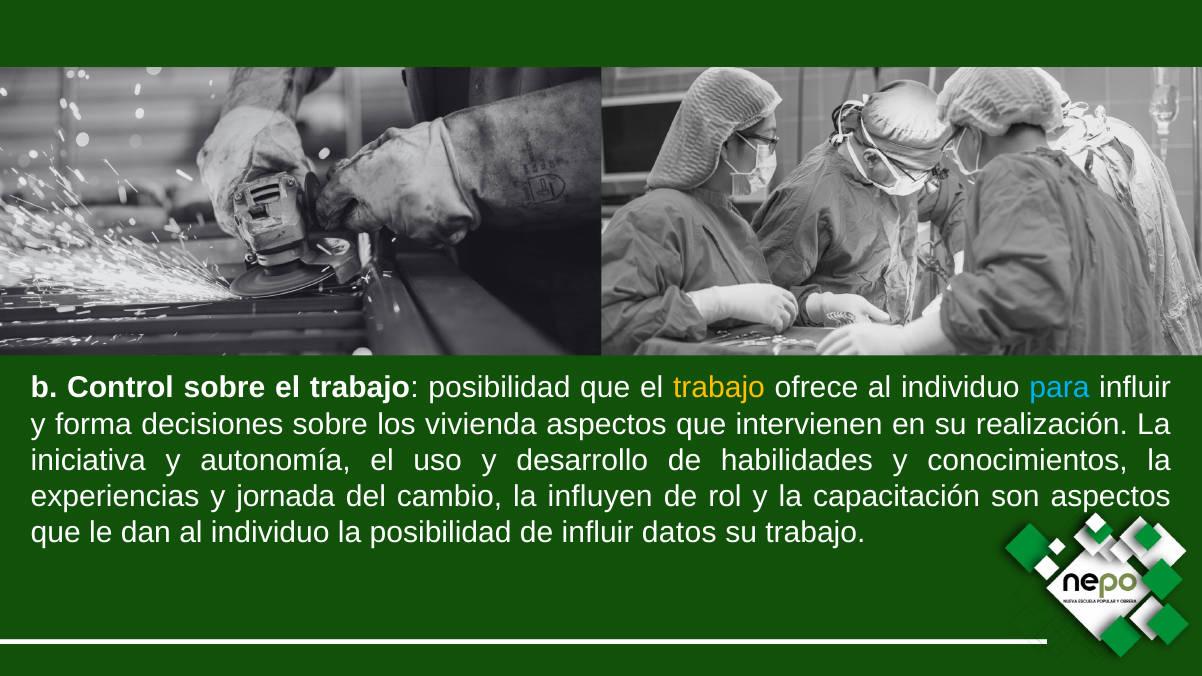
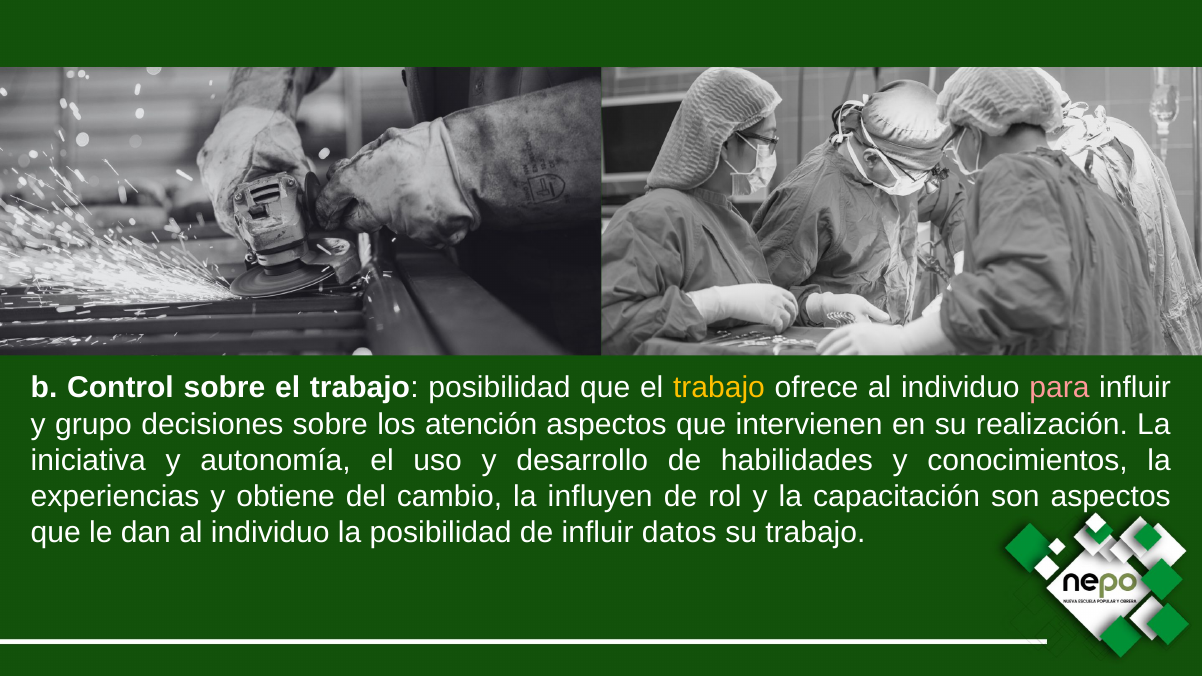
para colour: light blue -> pink
forma: forma -> grupo
vivienda: vivienda -> atención
jornada: jornada -> obtiene
